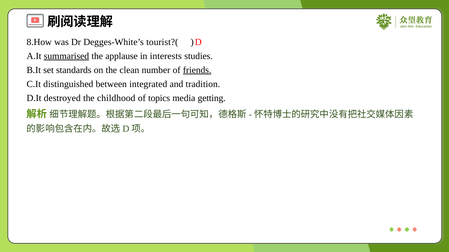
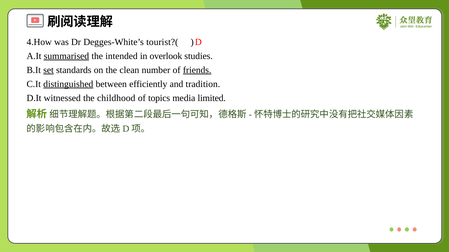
8.How: 8.How -> 4.How
applause: applause -> intended
interests: interests -> overlook
set underline: none -> present
distinguished underline: none -> present
integrated: integrated -> efficiently
destroyed: destroyed -> witnessed
getting: getting -> limited
